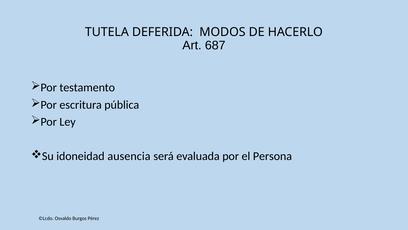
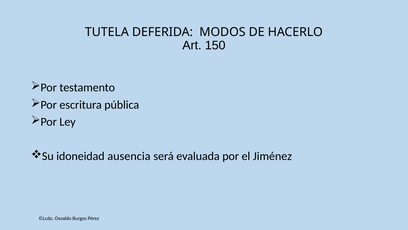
687: 687 -> 150
Persona: Persona -> Jiménez
